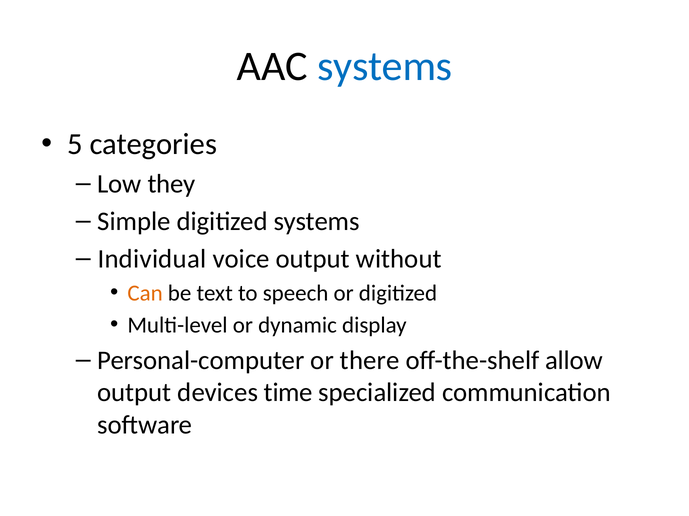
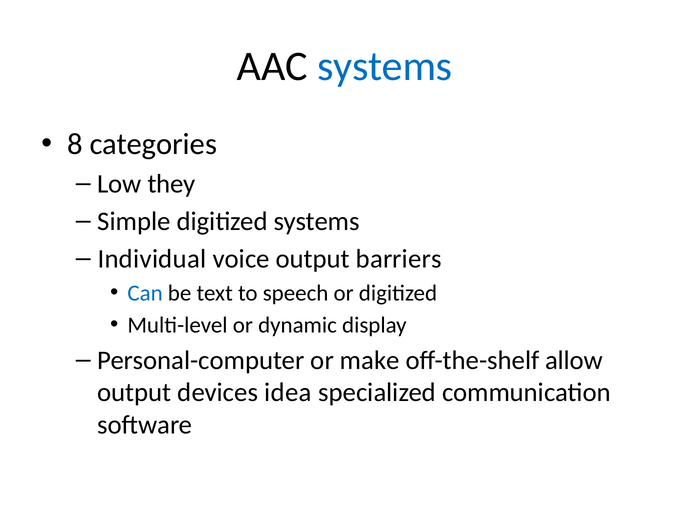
5: 5 -> 8
without: without -> barriers
Can colour: orange -> blue
there: there -> make
time: time -> idea
